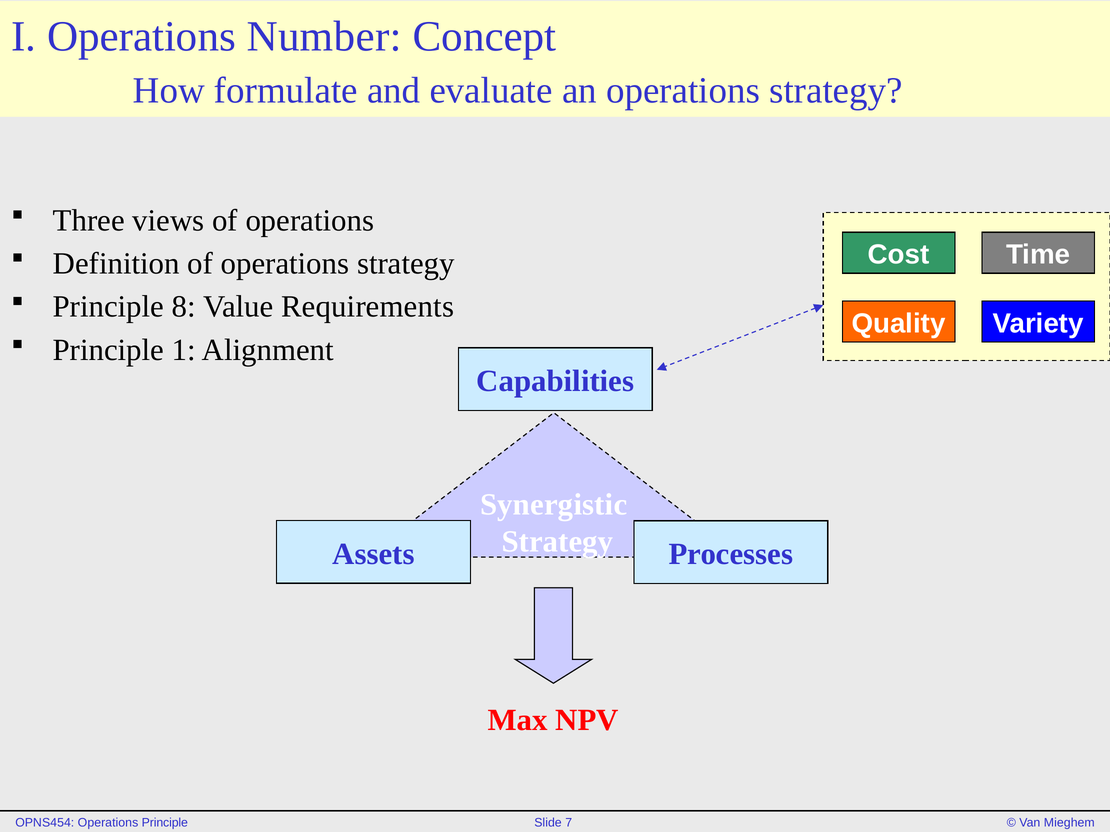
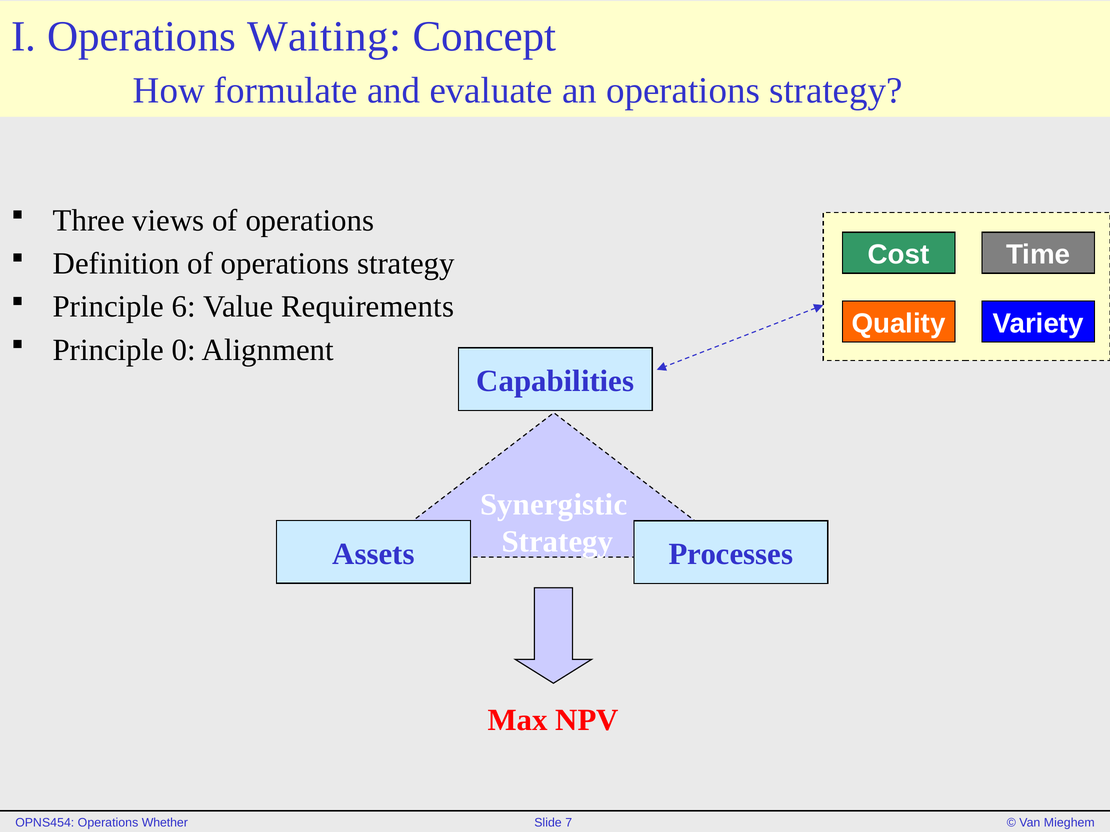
Number: Number -> Waiting
8: 8 -> 6
1: 1 -> 0
Operations Principle: Principle -> Whether
